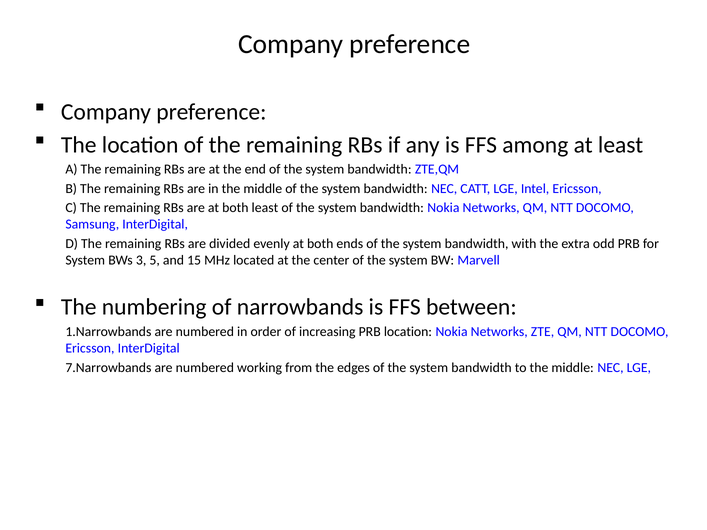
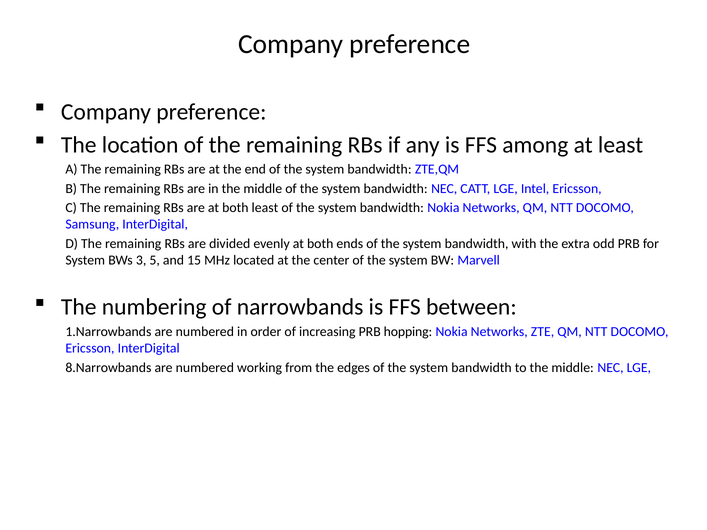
PRB location: location -> hopping
7.Narrowbands: 7.Narrowbands -> 8.Narrowbands
